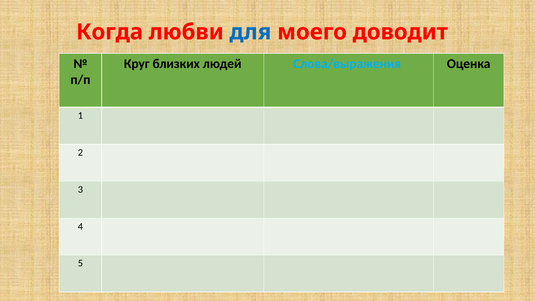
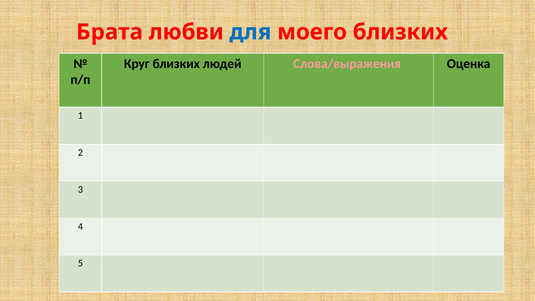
Когда: Когда -> Брата
моего доводит: доводит -> близких
Слова/выражения colour: light blue -> pink
